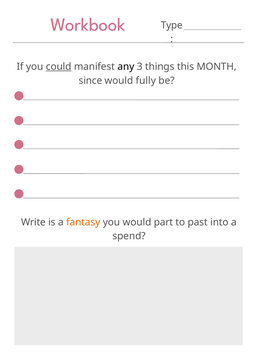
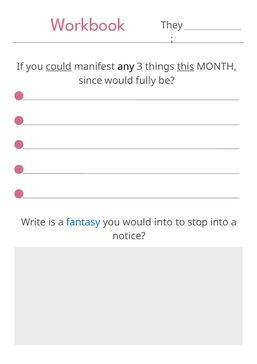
Type: Type -> They
this underline: none -> present
fantasy colour: orange -> blue
would part: part -> into
past: past -> stop
spend: spend -> notice
